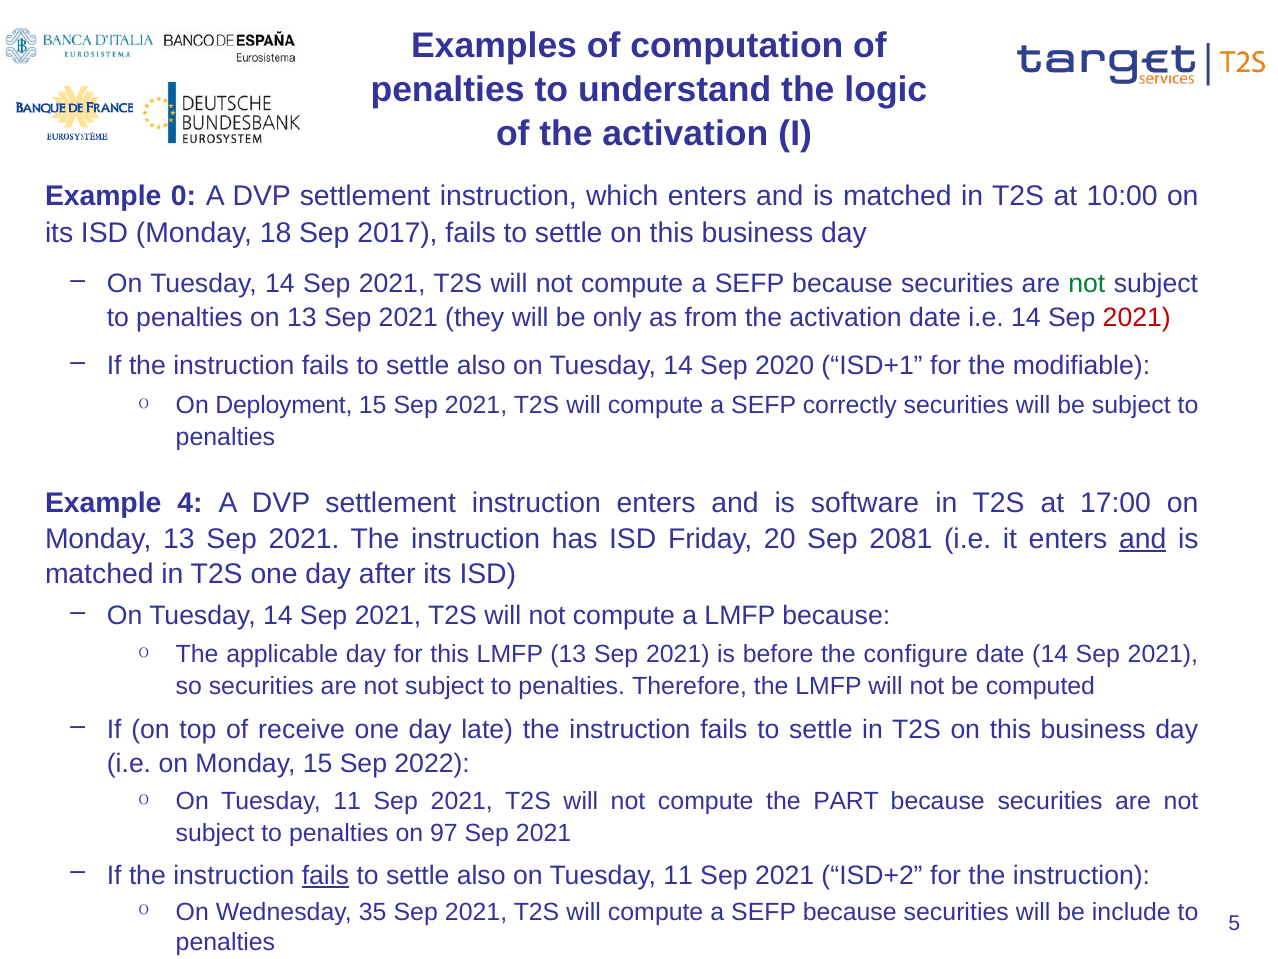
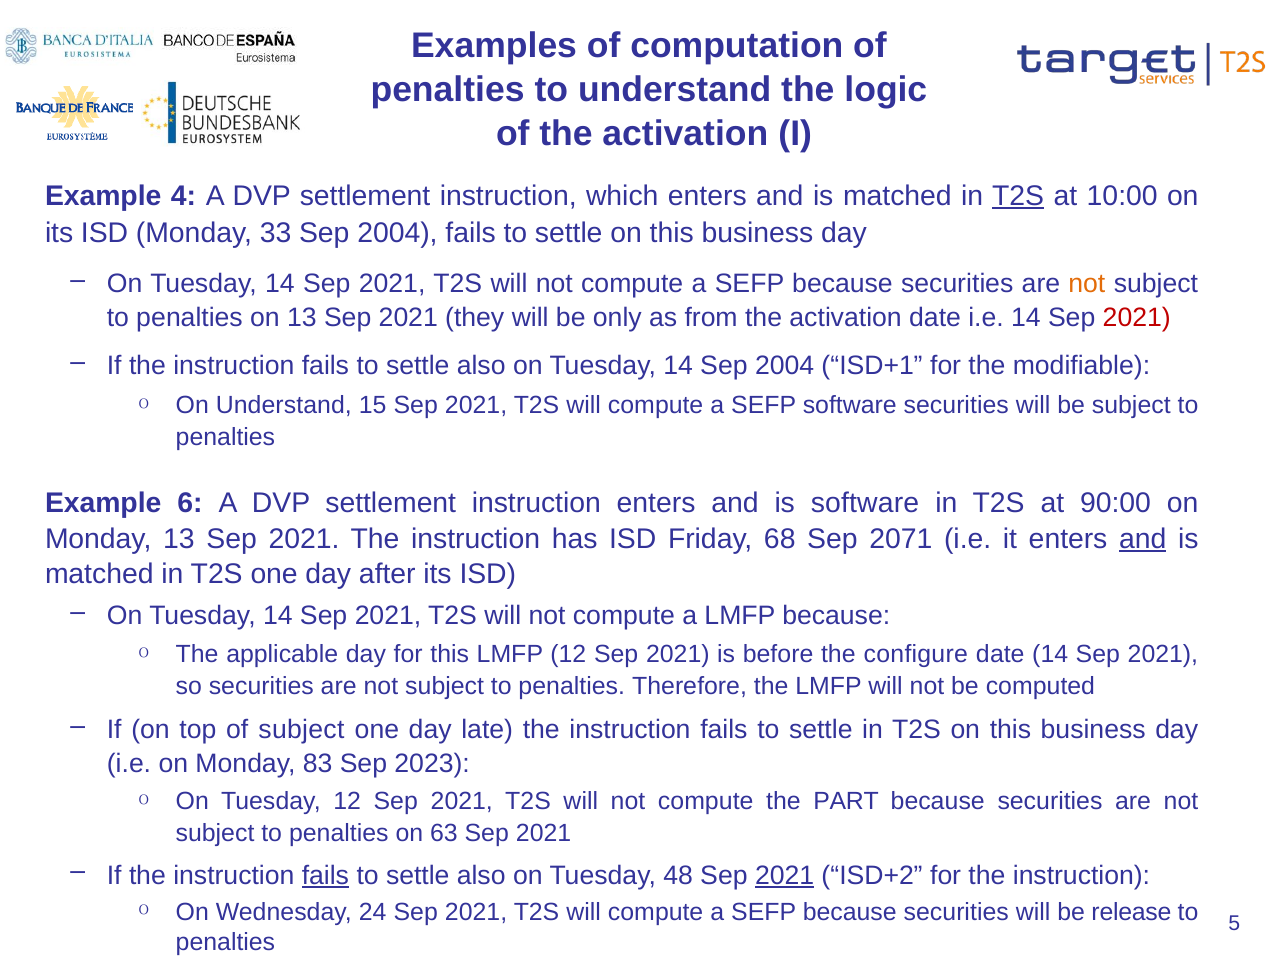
0: 0 -> 4
T2S at (1018, 196) underline: none -> present
18: 18 -> 33
2017 at (397, 233): 2017 -> 2004
not at (1087, 284) colour: green -> orange
14 Sep 2020: 2020 -> 2004
On Deployment: Deployment -> Understand
SEFP correctly: correctly -> software
4: 4 -> 6
17:00: 17:00 -> 90:00
20: 20 -> 68
2081: 2081 -> 2071
LMFP 13: 13 -> 12
of receive: receive -> subject
Monday 15: 15 -> 83
2022: 2022 -> 2023
11 at (347, 801): 11 -> 12
97: 97 -> 63
also on Tuesday 11: 11 -> 48
2021 at (785, 875) underline: none -> present
35: 35 -> 24
include: include -> release
